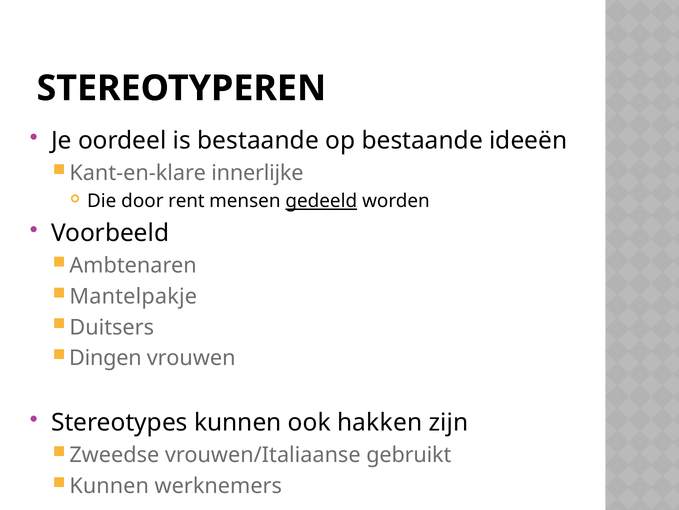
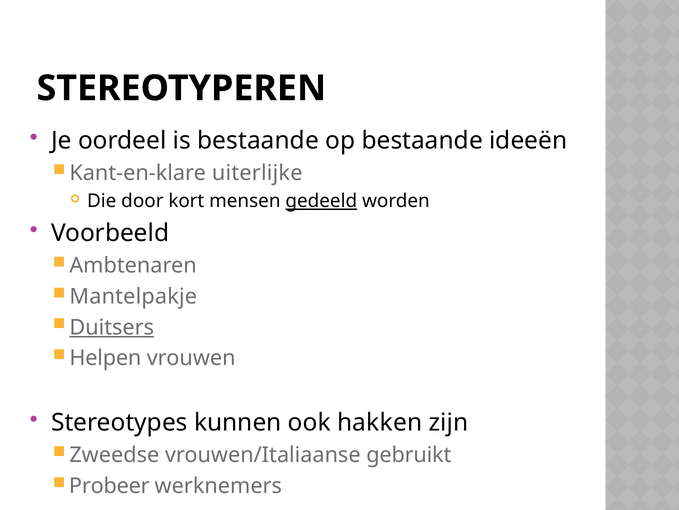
innerlijke: innerlijke -> uiterlijke
rent: rent -> kort
Duitsers underline: none -> present
Dingen: Dingen -> Helpen
Kunnen at (109, 485): Kunnen -> Probeer
